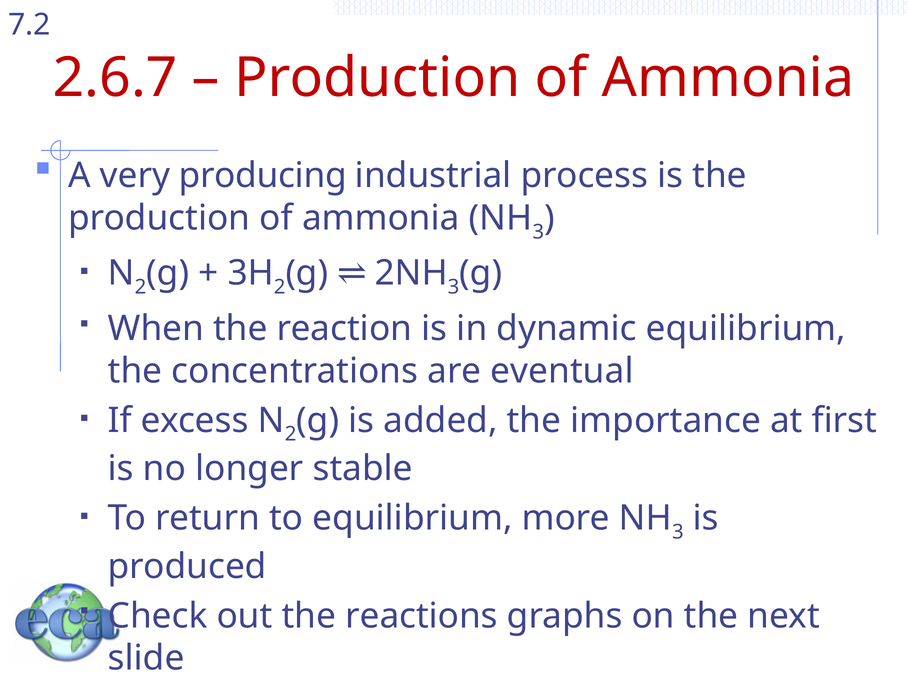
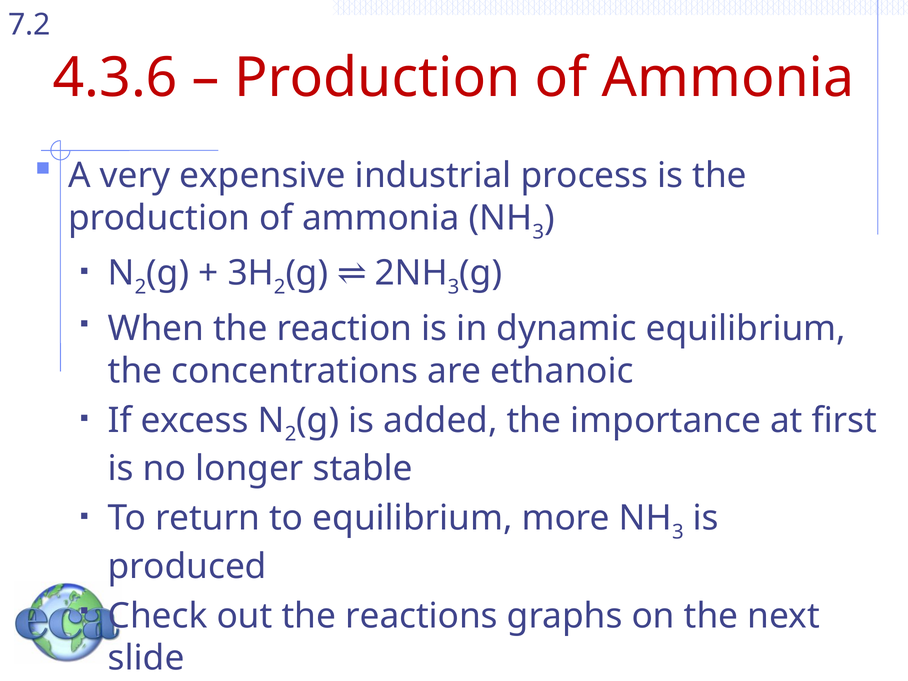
2.6.7: 2.6.7 -> 4.3.6
producing: producing -> expensive
eventual: eventual -> ethanoic
